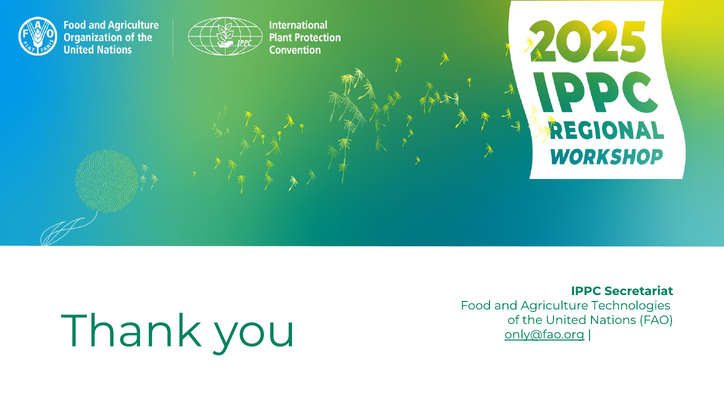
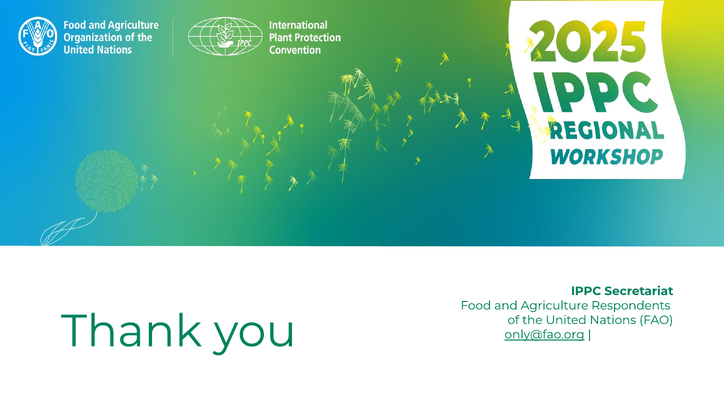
Technologies: Technologies -> Respondents
